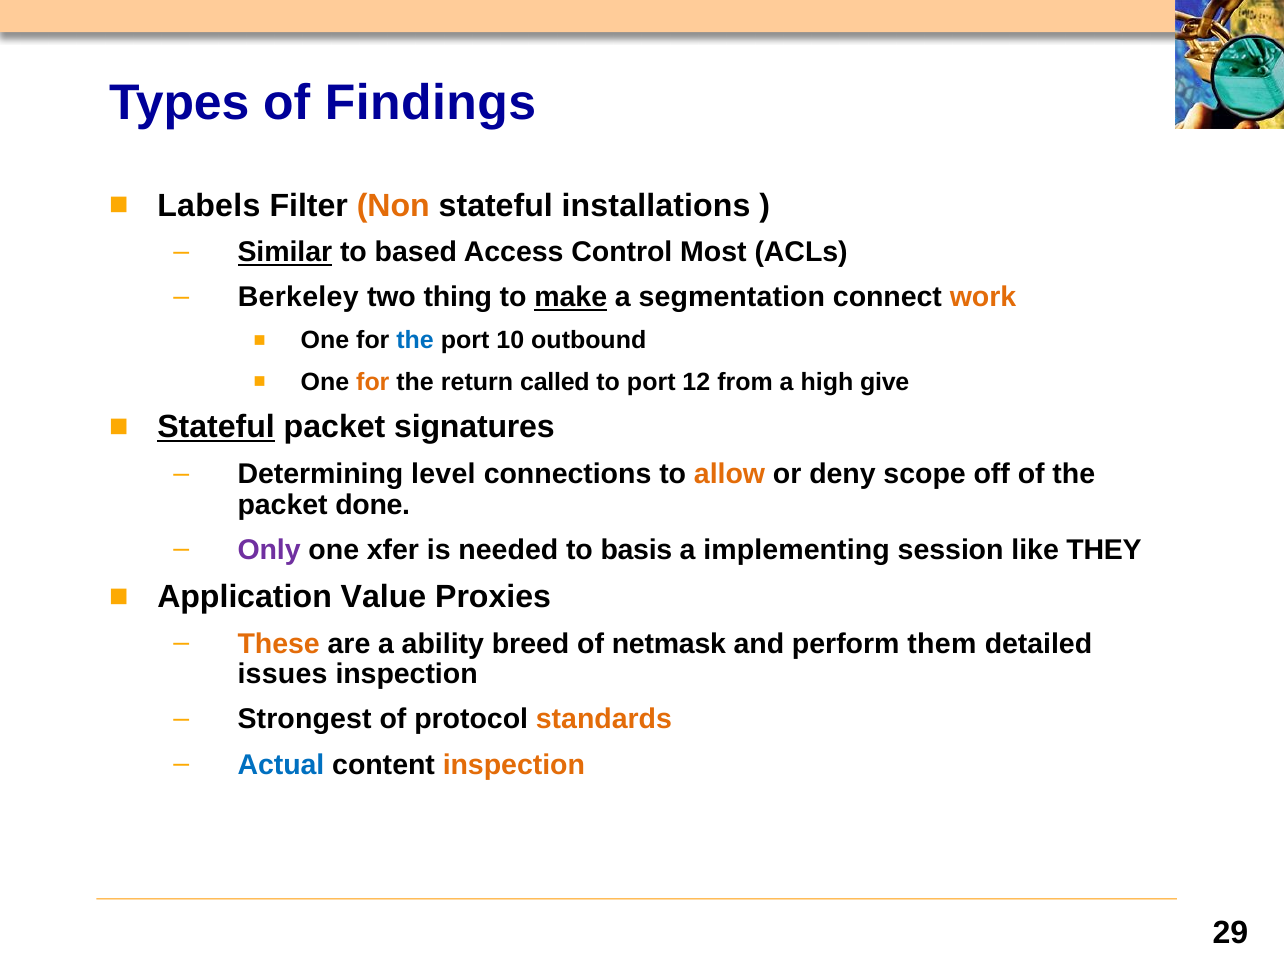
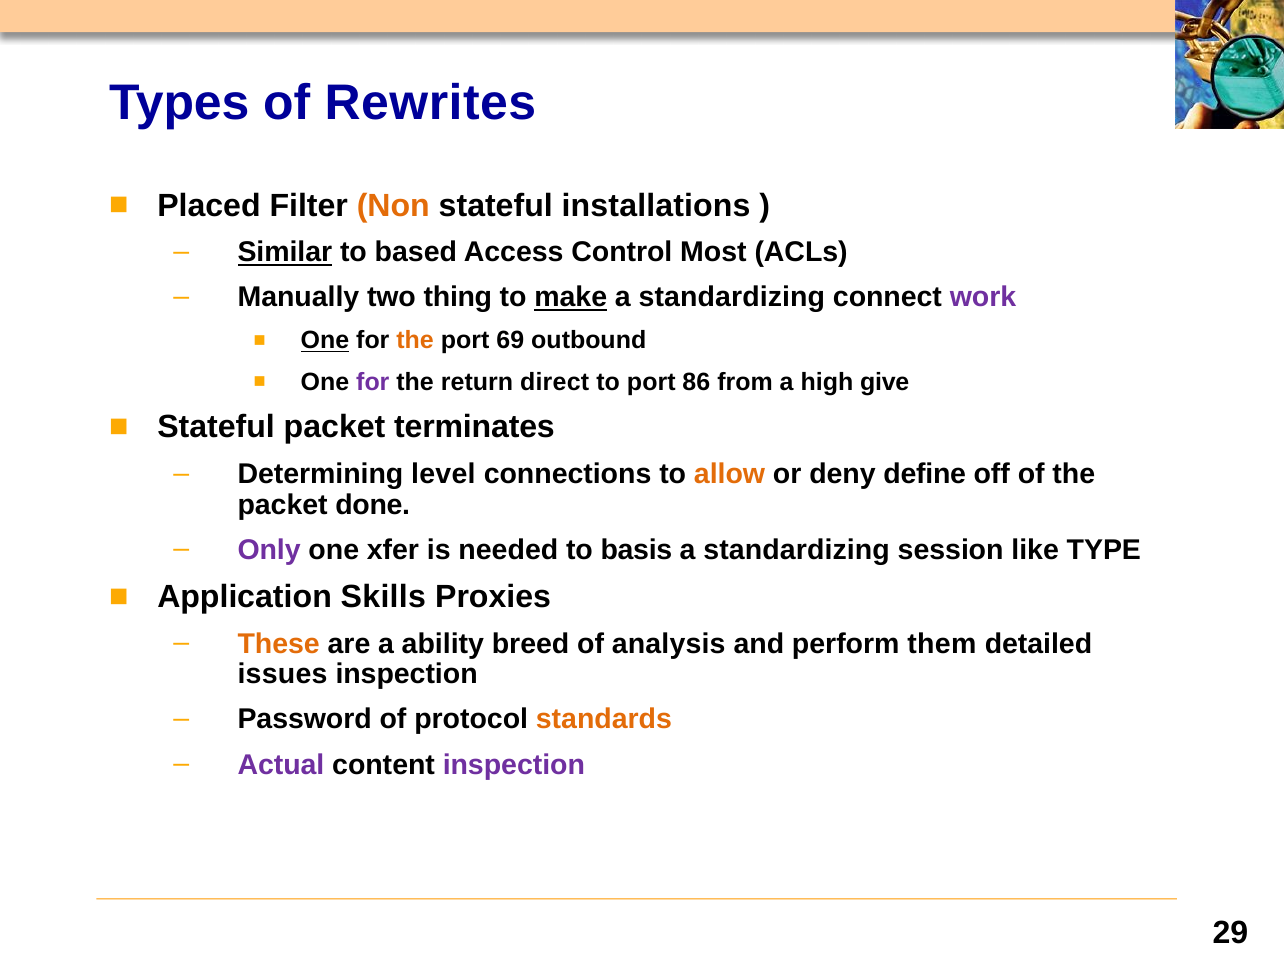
Findings: Findings -> Rewrites
Labels: Labels -> Placed
Berkeley: Berkeley -> Manually
segmentation at (732, 297): segmentation -> standardizing
work colour: orange -> purple
One at (325, 341) underline: none -> present
the at (415, 341) colour: blue -> orange
10: 10 -> 69
for at (373, 382) colour: orange -> purple
called: called -> direct
12: 12 -> 86
Stateful at (216, 427) underline: present -> none
signatures: signatures -> terminates
scope: scope -> define
implementing at (797, 550): implementing -> standardizing
THEY: THEY -> TYPE
Value: Value -> Skills
netmask: netmask -> analysis
Strongest: Strongest -> Password
Actual colour: blue -> purple
inspection at (514, 765) colour: orange -> purple
